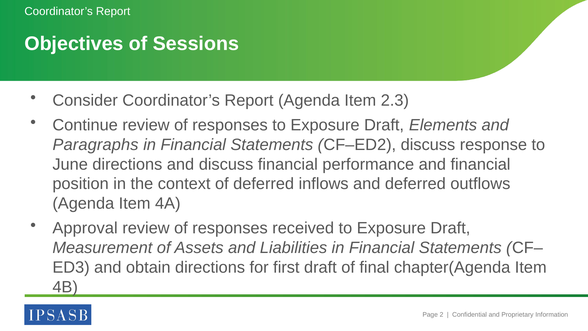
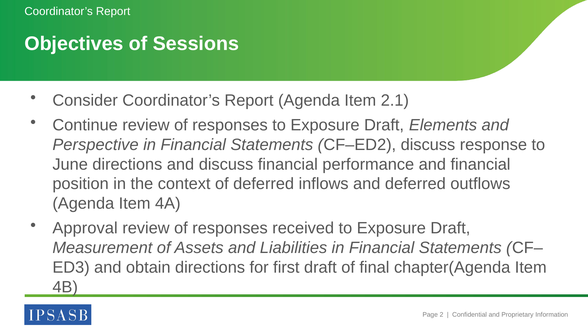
2.3: 2.3 -> 2.1
Paragraphs: Paragraphs -> Perspective
